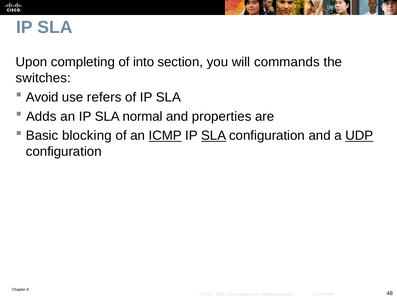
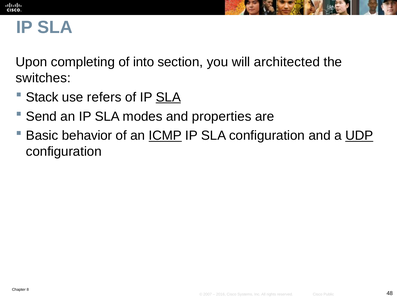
commands: commands -> architected
Avoid: Avoid -> Stack
SLA at (168, 97) underline: none -> present
Adds: Adds -> Send
normal: normal -> modes
blocking: blocking -> behavior
SLA at (214, 135) underline: present -> none
